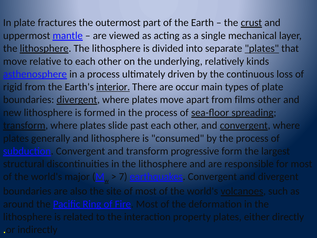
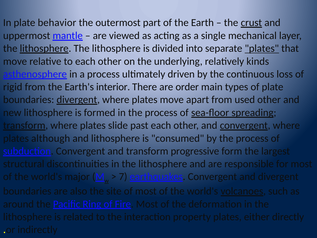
fractures: fractures -> behavior
interior underline: present -> none
occur: occur -> order
films: films -> used
generally: generally -> although
